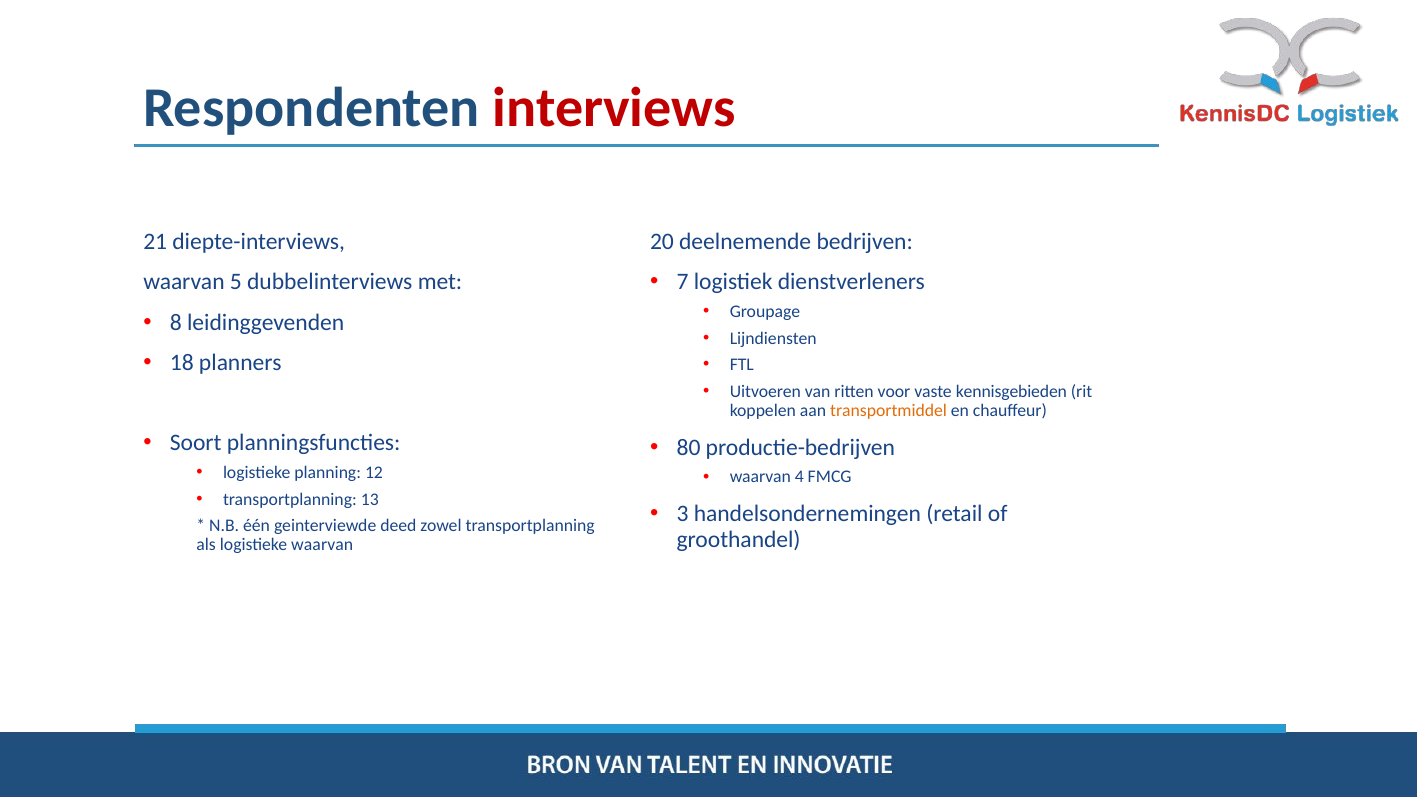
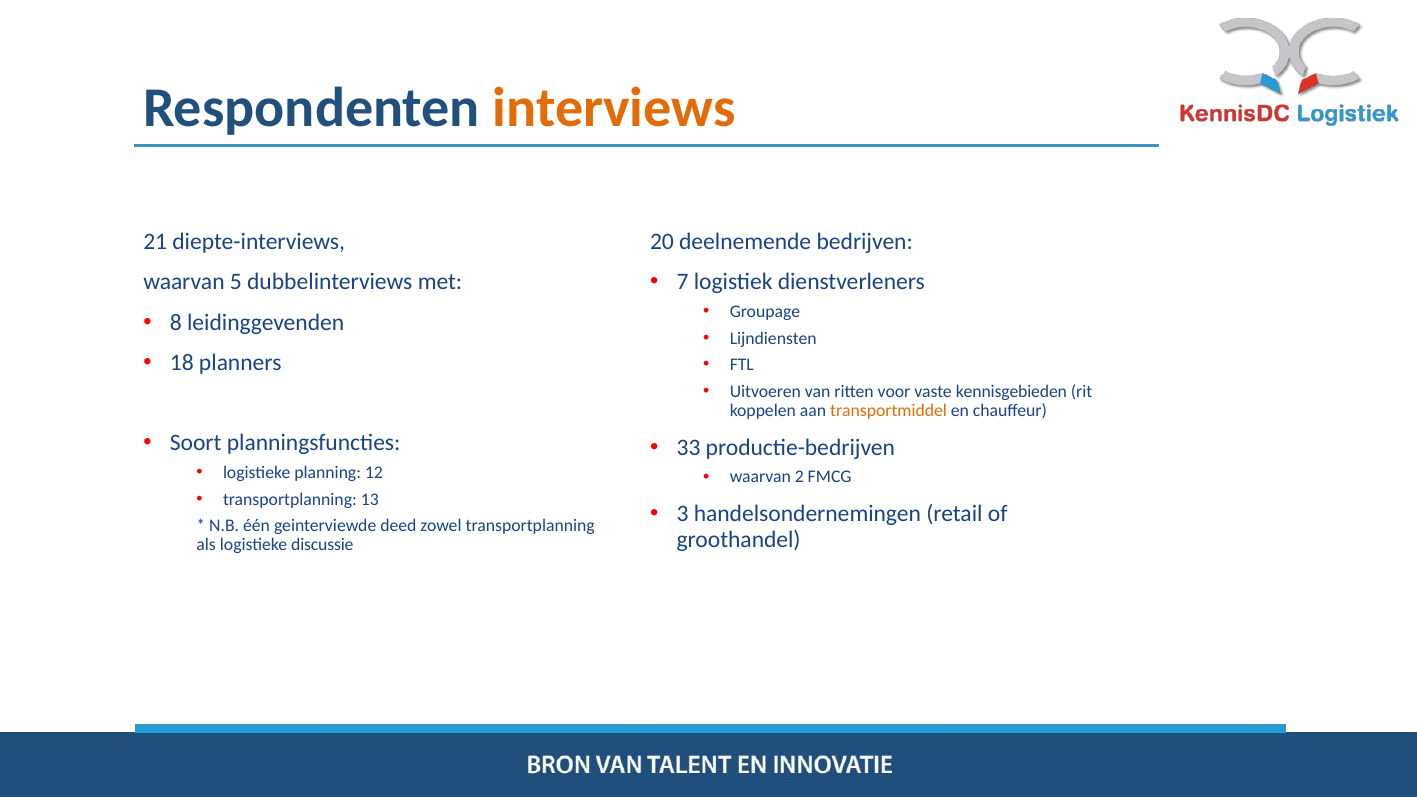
interviews colour: red -> orange
80: 80 -> 33
4: 4 -> 2
logistieke waarvan: waarvan -> discussie
